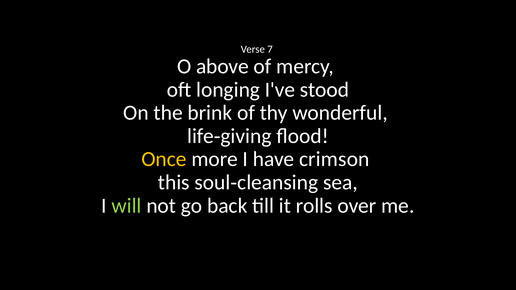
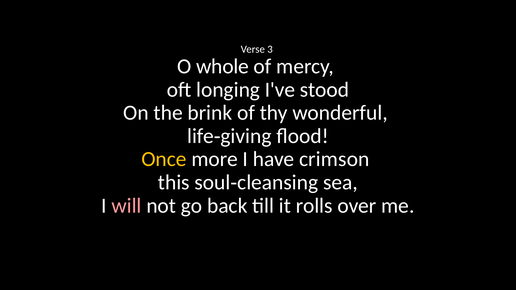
7: 7 -> 3
above: above -> whole
will colour: light green -> pink
